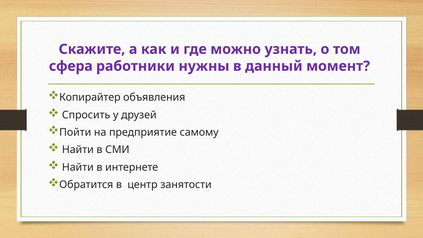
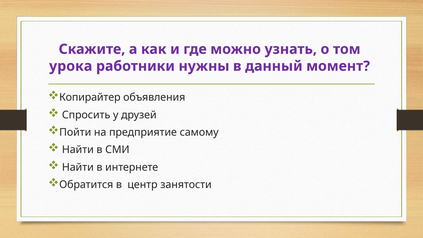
сфера: сфера -> урока
